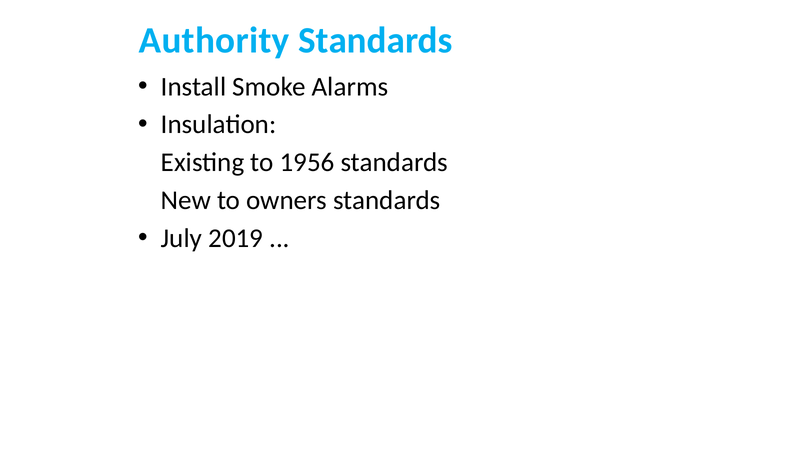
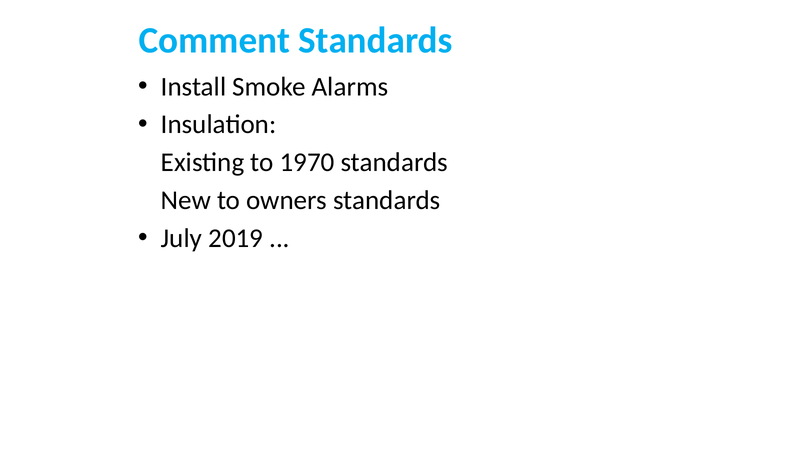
Authority: Authority -> Comment
1956: 1956 -> 1970
